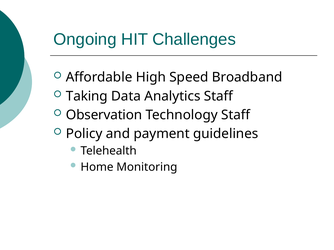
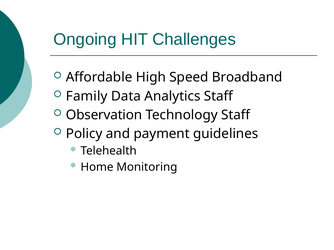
Taking: Taking -> Family
